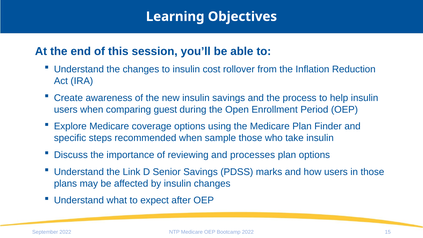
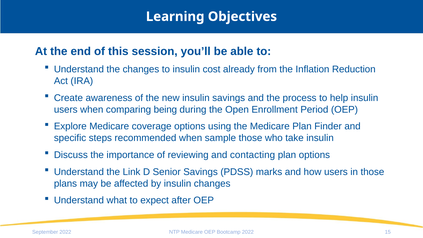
rollover: rollover -> already
guest: guest -> being
processes: processes -> contacting
